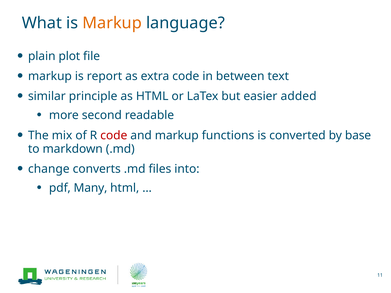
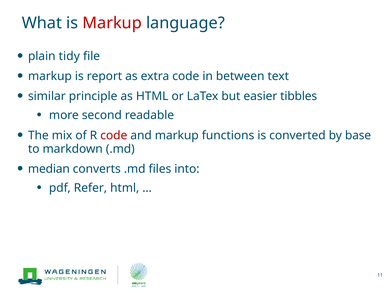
Markup at (112, 23) colour: orange -> red
plot: plot -> tidy
added: added -> tibbles
change: change -> median
Many: Many -> Refer
